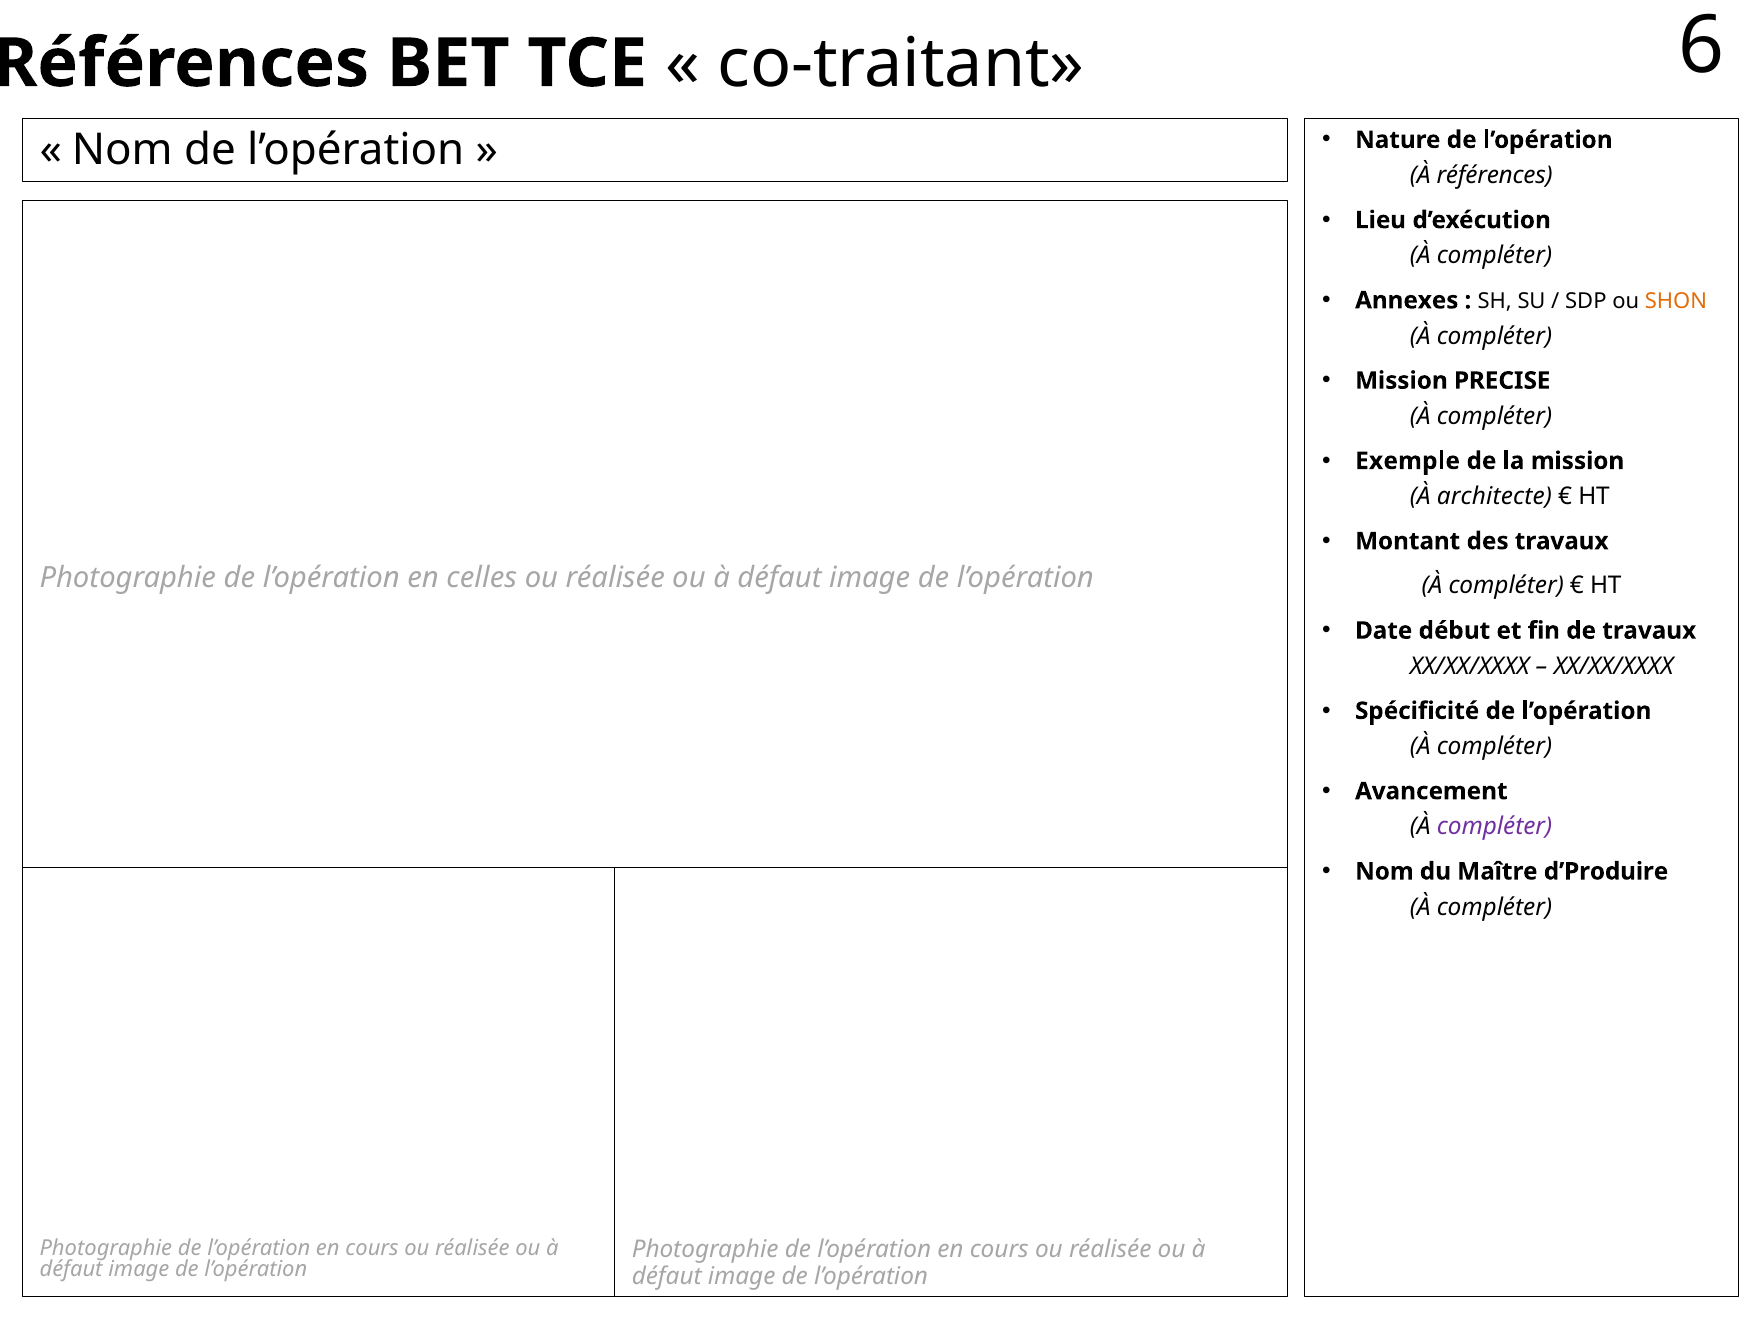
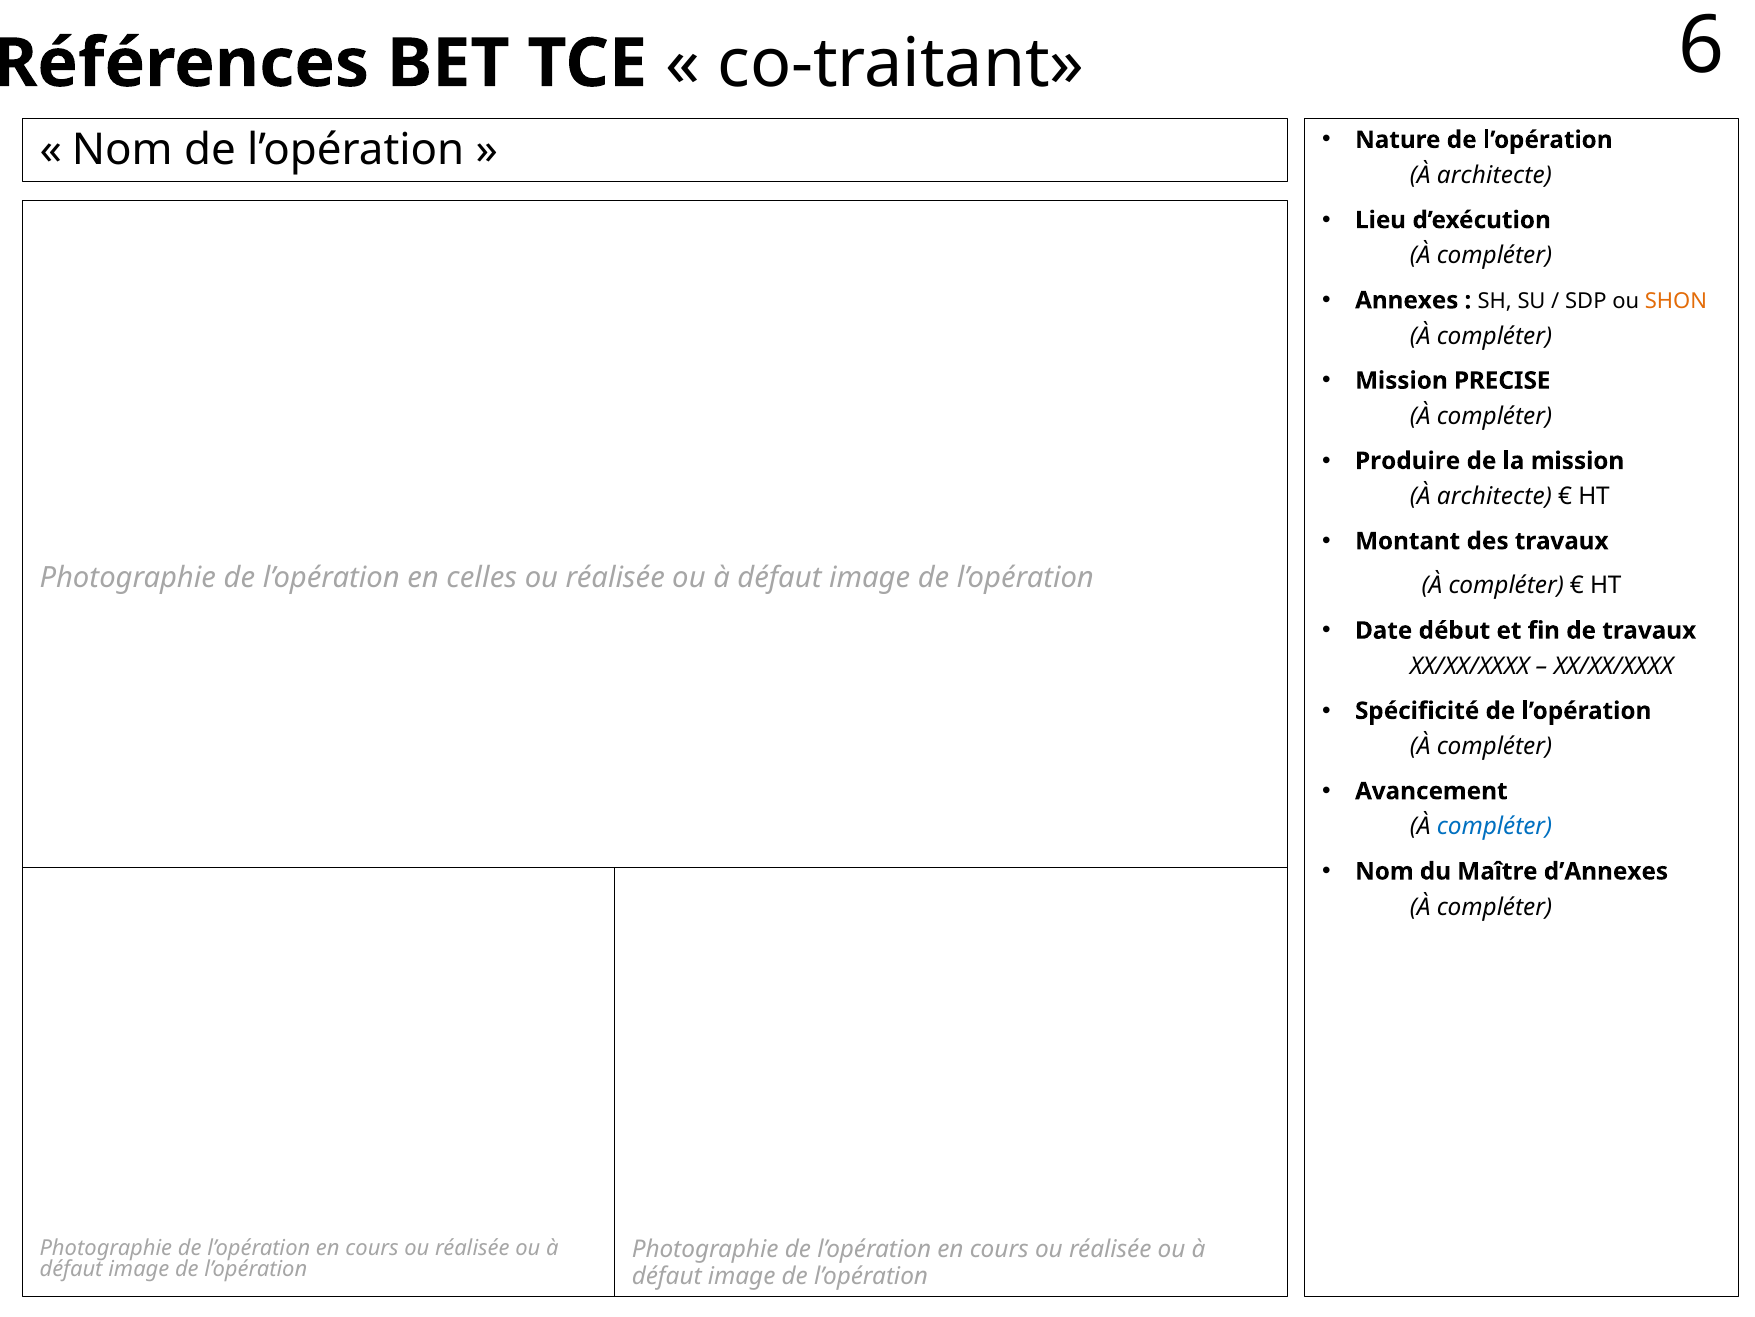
références at (1495, 175): références -> architecte
Exemple: Exemple -> Produire
compléter at (1494, 826) colour: purple -> blue
d’Produire: d’Produire -> d’Annexes
